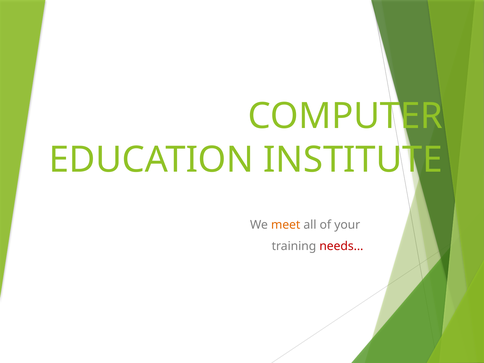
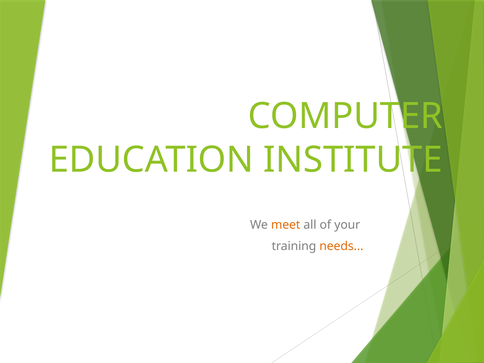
needs colour: red -> orange
